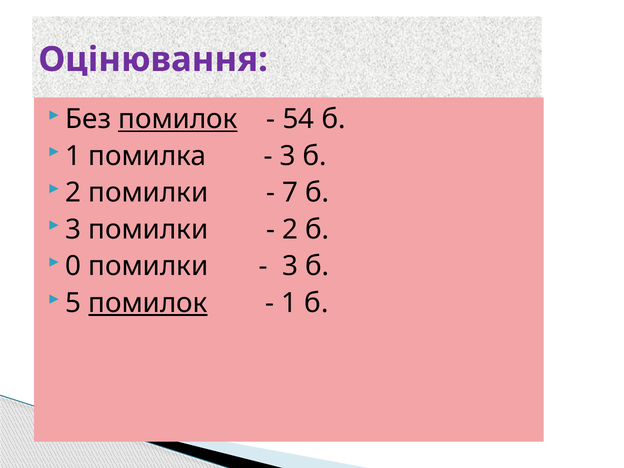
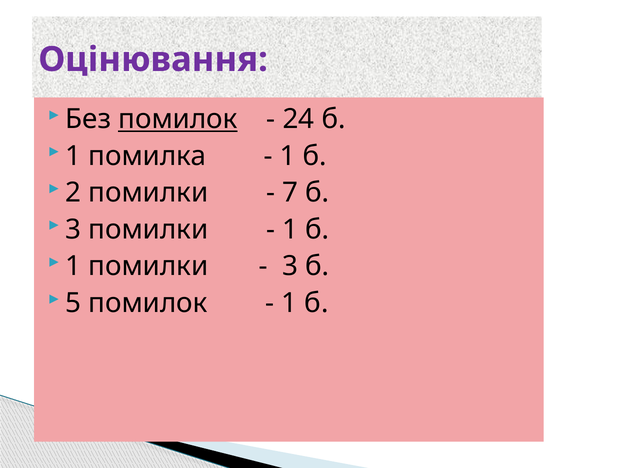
54: 54 -> 24
3 at (288, 156): 3 -> 1
2 at (290, 229): 2 -> 1
0 at (73, 266): 0 -> 1
помилок at (148, 303) underline: present -> none
